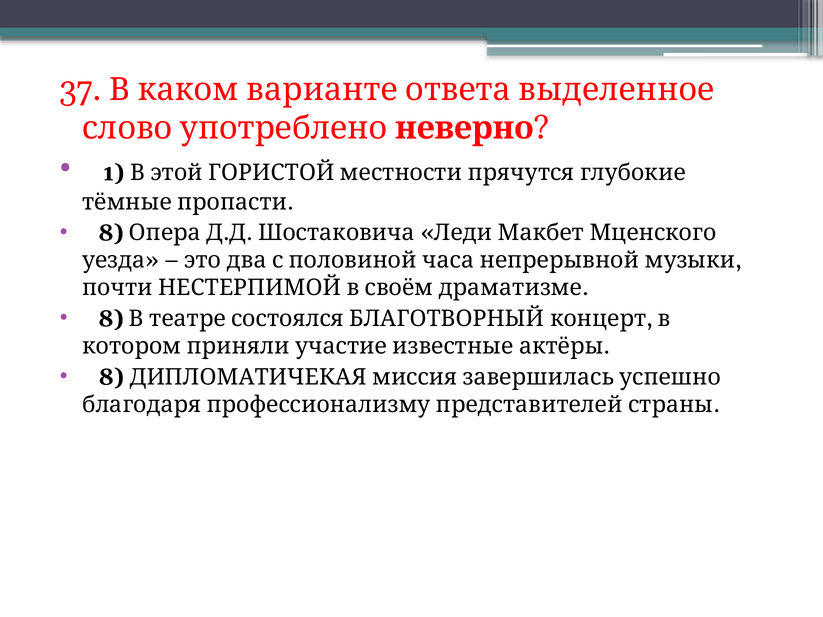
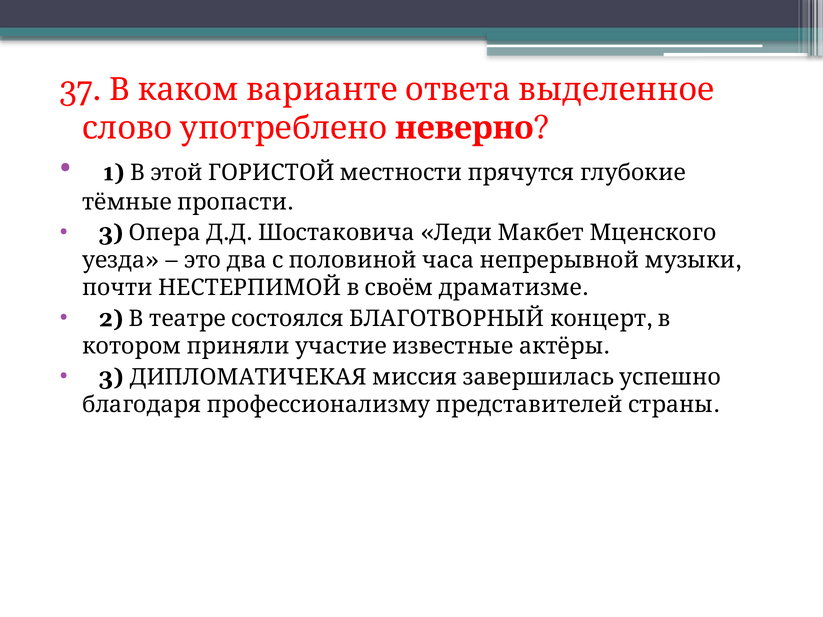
8 at (111, 233): 8 -> 3
8 at (111, 319): 8 -> 2
8 at (111, 377): 8 -> 3
